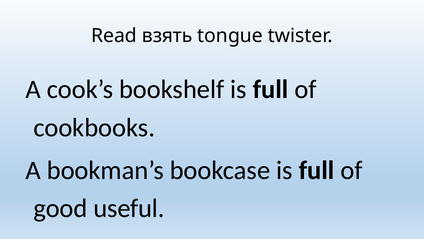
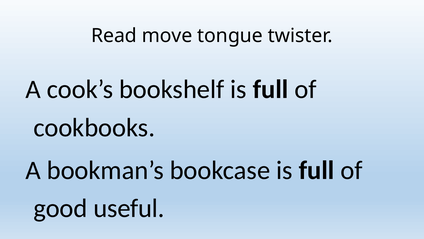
взять: взять -> move
